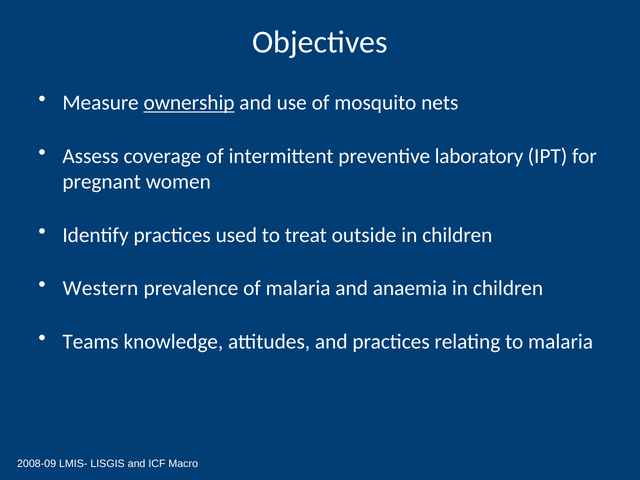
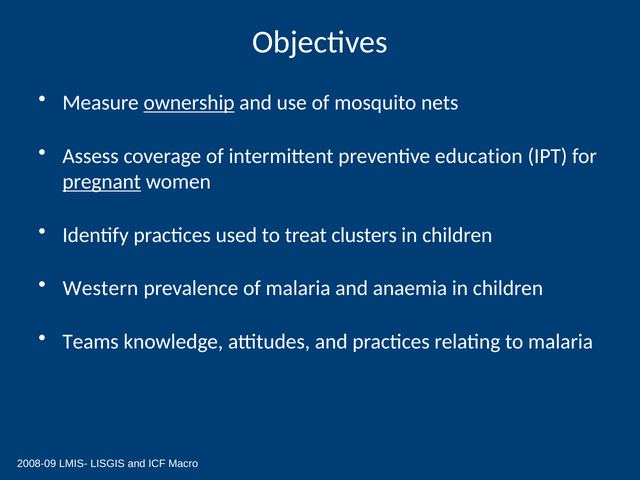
laboratory: laboratory -> education
pregnant underline: none -> present
outside: outside -> clusters
